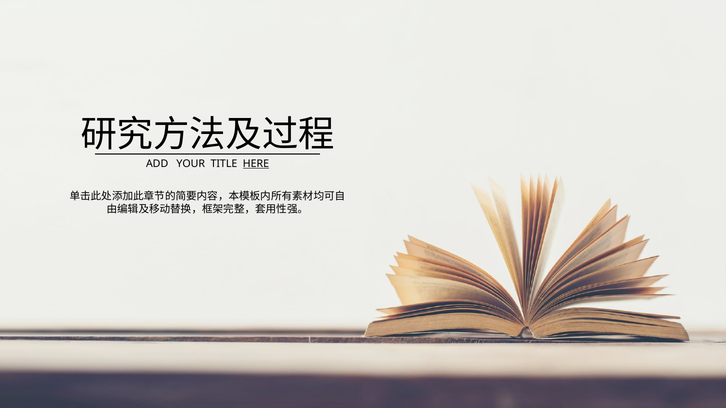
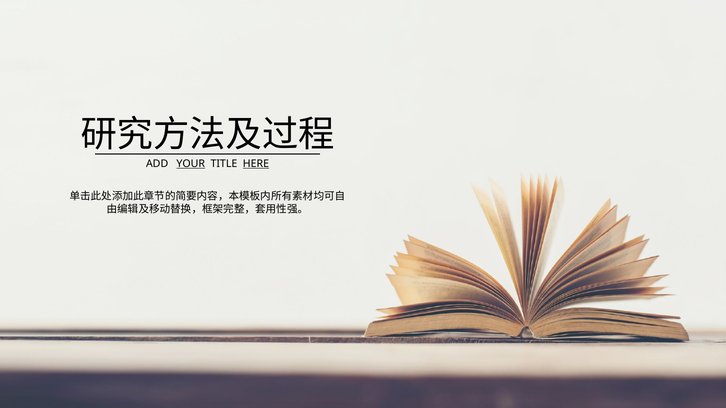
YOUR underline: none -> present
